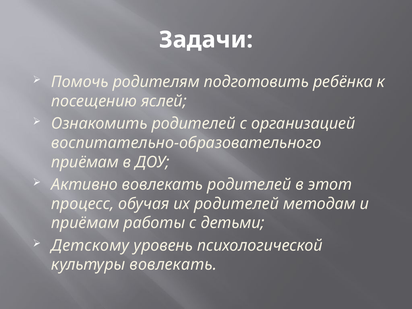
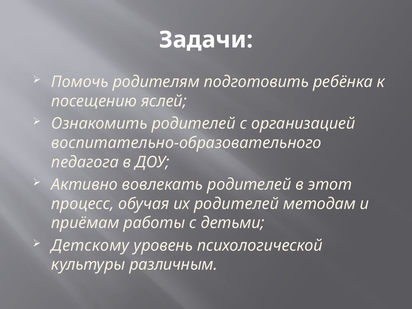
приёмам at (85, 162): приёмам -> педагога
культуры вовлекать: вовлекать -> различным
